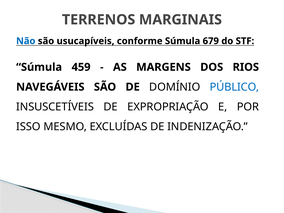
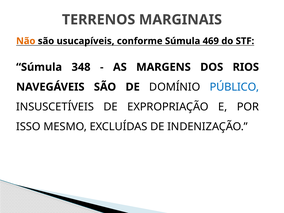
Não colour: blue -> orange
679: 679 -> 469
459: 459 -> 348
